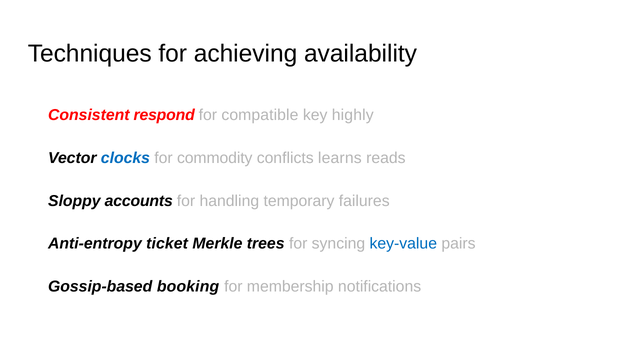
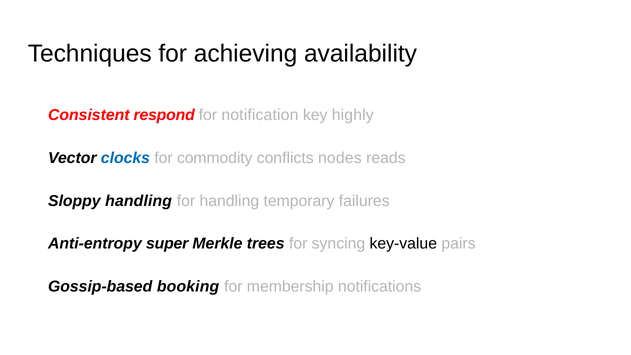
compatible: compatible -> notification
learns: learns -> nodes
Sloppy accounts: accounts -> handling
ticket: ticket -> super
key-value colour: blue -> black
